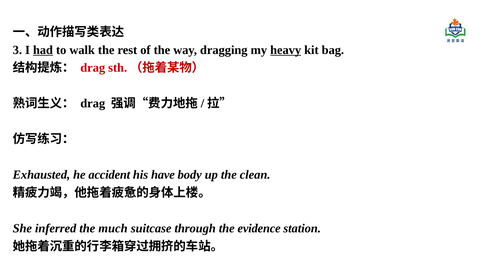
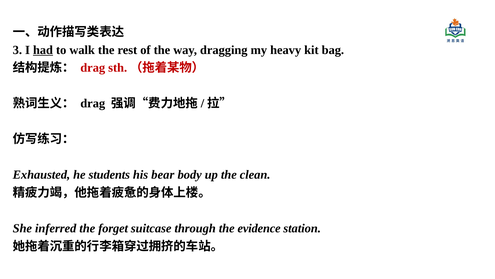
heavy underline: present -> none
accident: accident -> students
have: have -> bear
much: much -> forget
